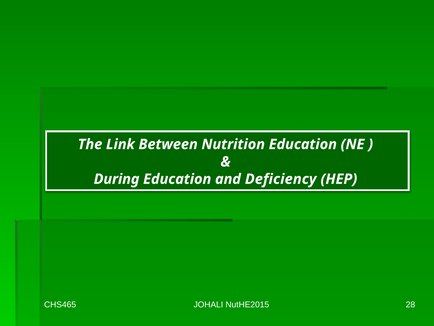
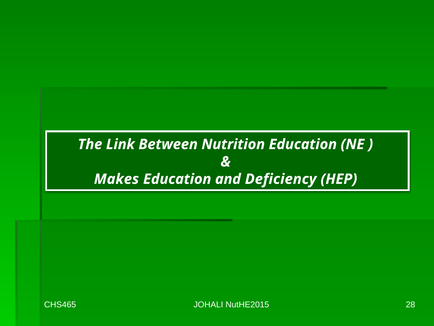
During: During -> Makes
